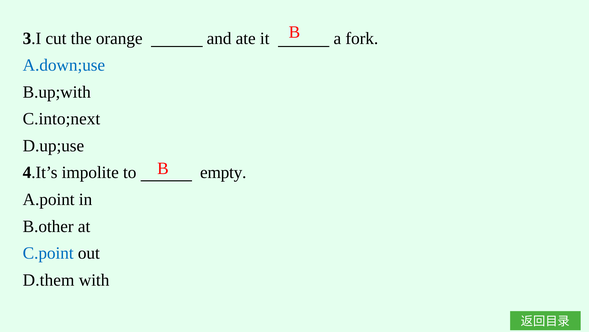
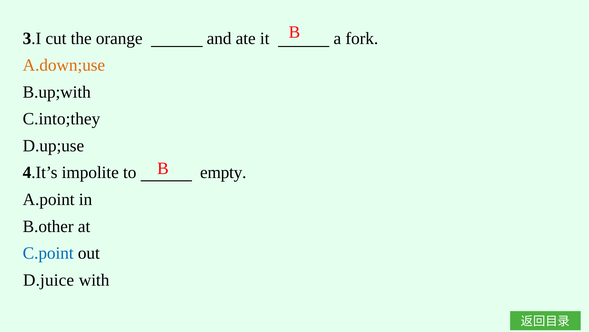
A.down;use colour: blue -> orange
C.into;next: C.into;next -> C.into;they
D.them: D.them -> D.juice
